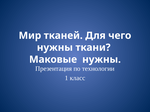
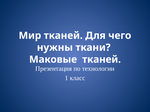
Маковые нужны: нужны -> тканей
